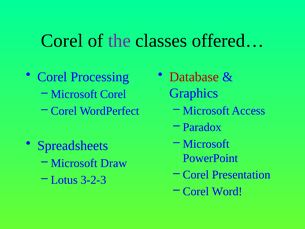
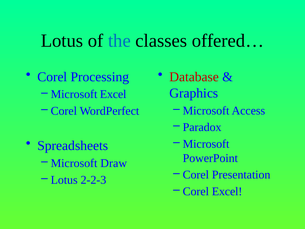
Corel at (62, 41): Corel -> Lotus
the colour: purple -> blue
Microsoft Corel: Corel -> Excel
3-2-3: 3-2-3 -> 2-2-3
Corel Word: Word -> Excel
